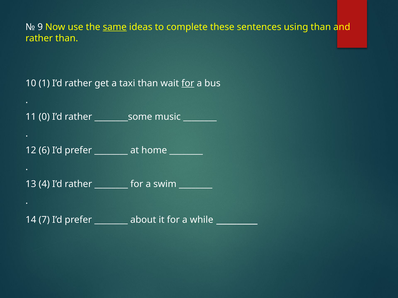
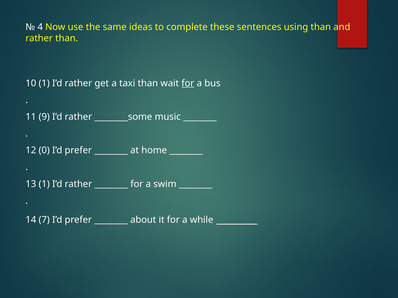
9: 9 -> 4
same underline: present -> none
0: 0 -> 9
6: 6 -> 0
13 4: 4 -> 1
